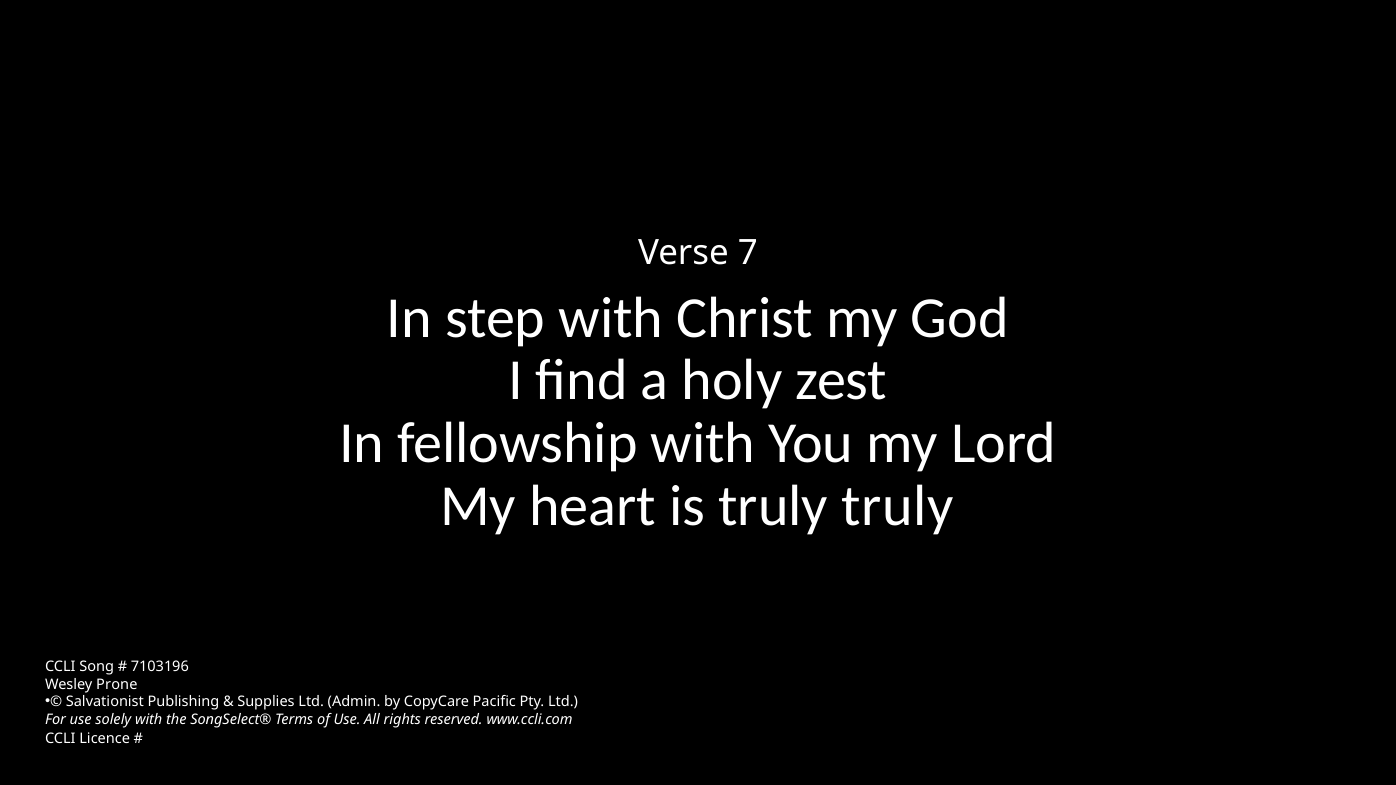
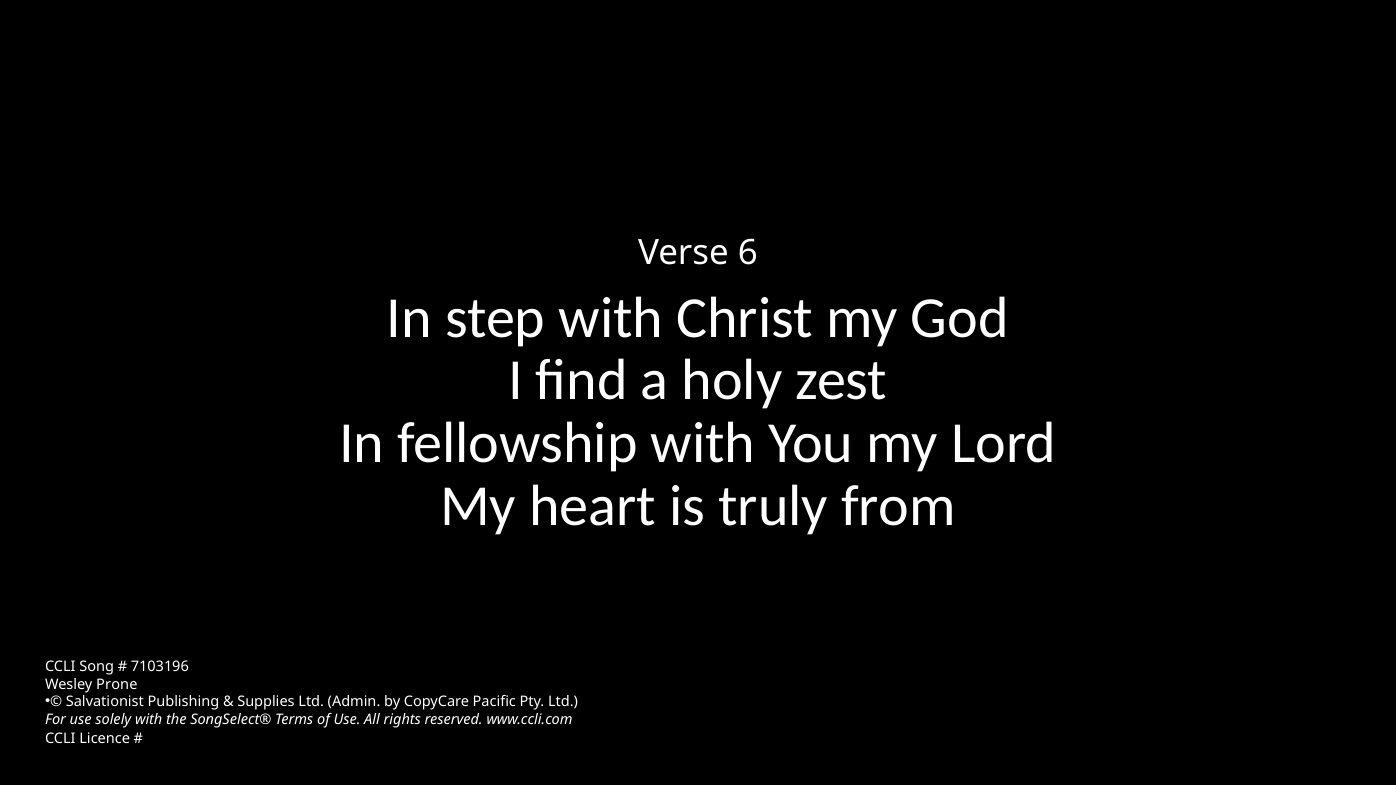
7: 7 -> 6
truly truly: truly -> from
